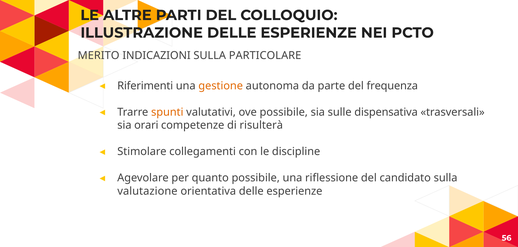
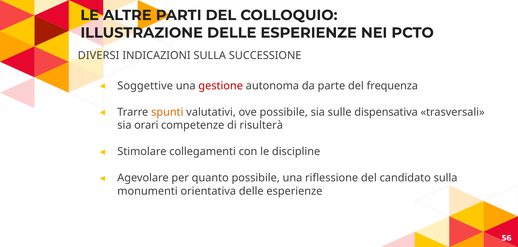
MERITO: MERITO -> DIVERSI
PARTICOLARE: PARTICOLARE -> SUCCESSIONE
Riferimenti: Riferimenti -> Soggettive
gestione colour: orange -> red
valutazione: valutazione -> monumenti
